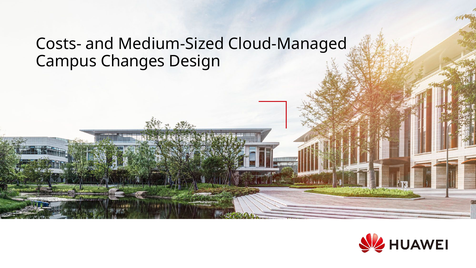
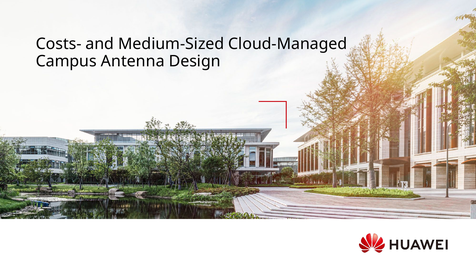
Changes: Changes -> Antenna
